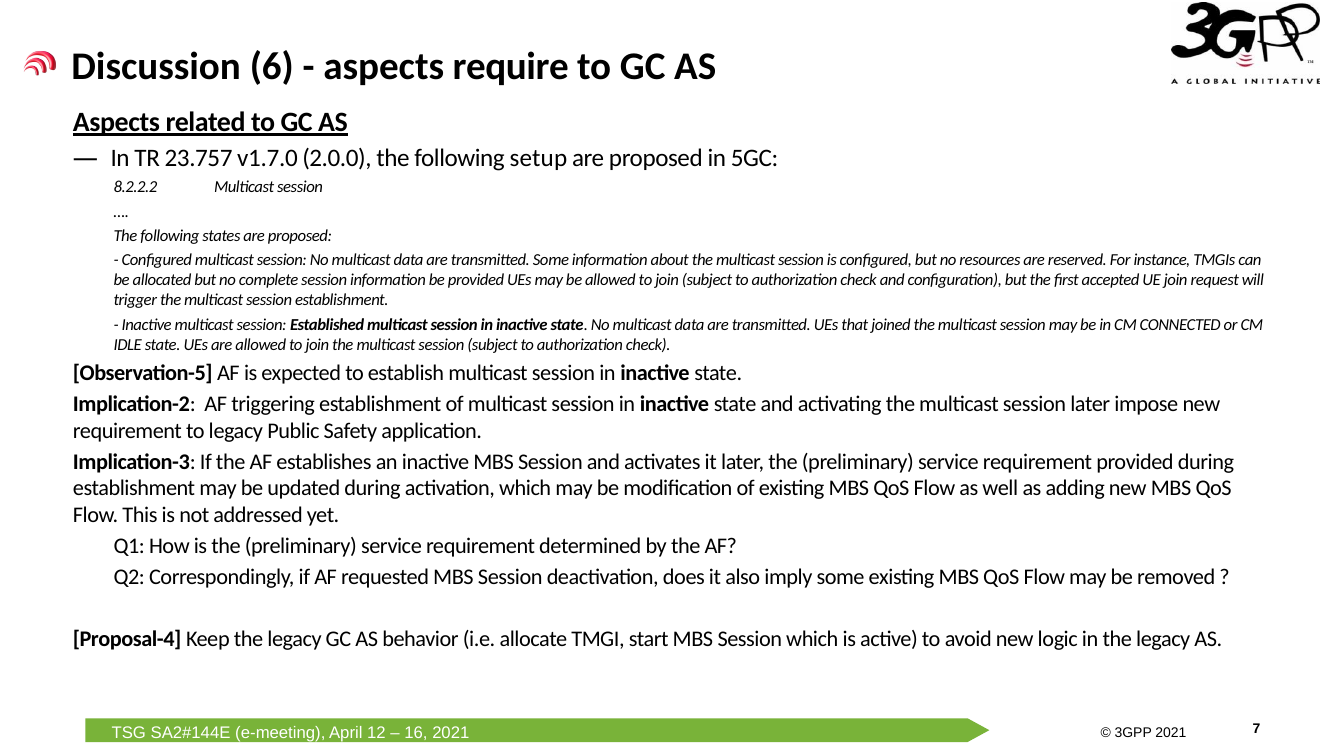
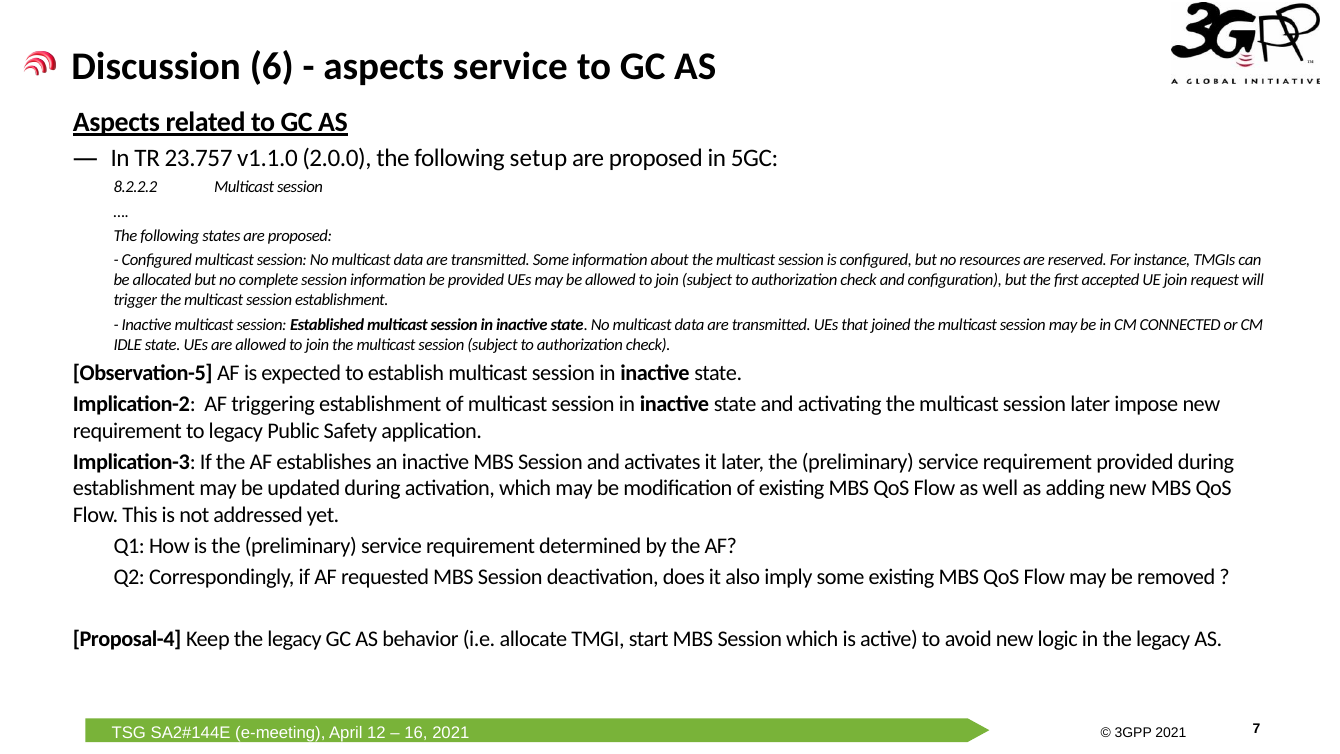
aspects require: require -> service
v1.7.0: v1.7.0 -> v1.1.0
